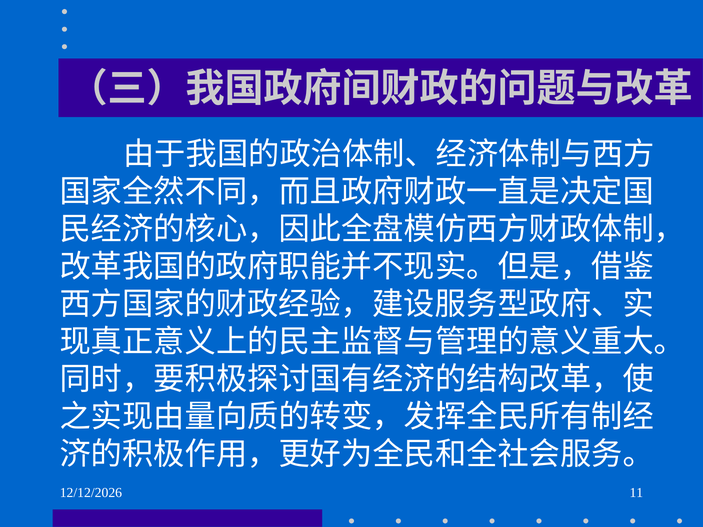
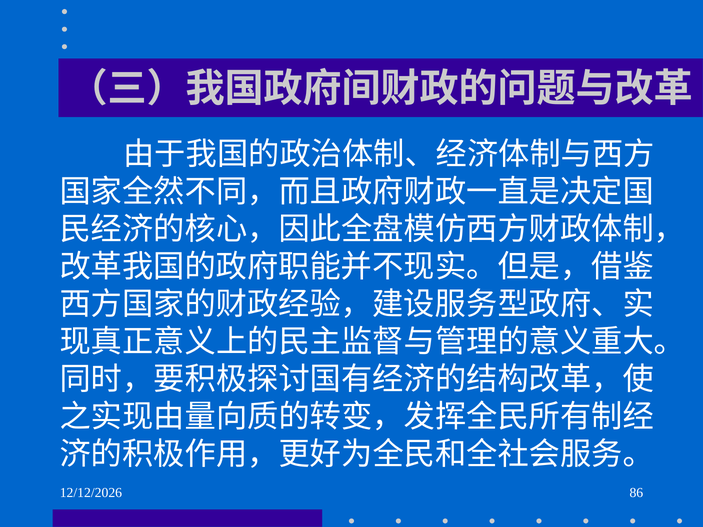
11: 11 -> 86
